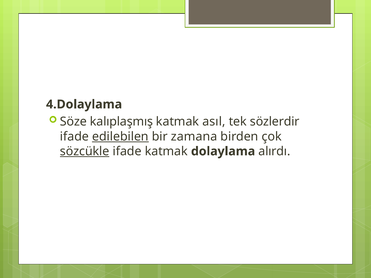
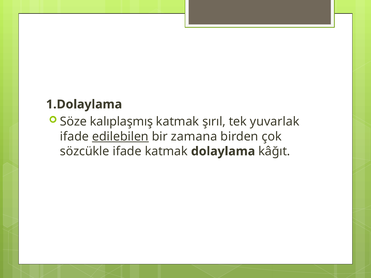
4.Dolaylama: 4.Dolaylama -> 1.Dolaylama
asıl: asıl -> şırıl
sözlerdir: sözlerdir -> yuvarlak
sözcükle underline: present -> none
alırdı: alırdı -> kâğıt
